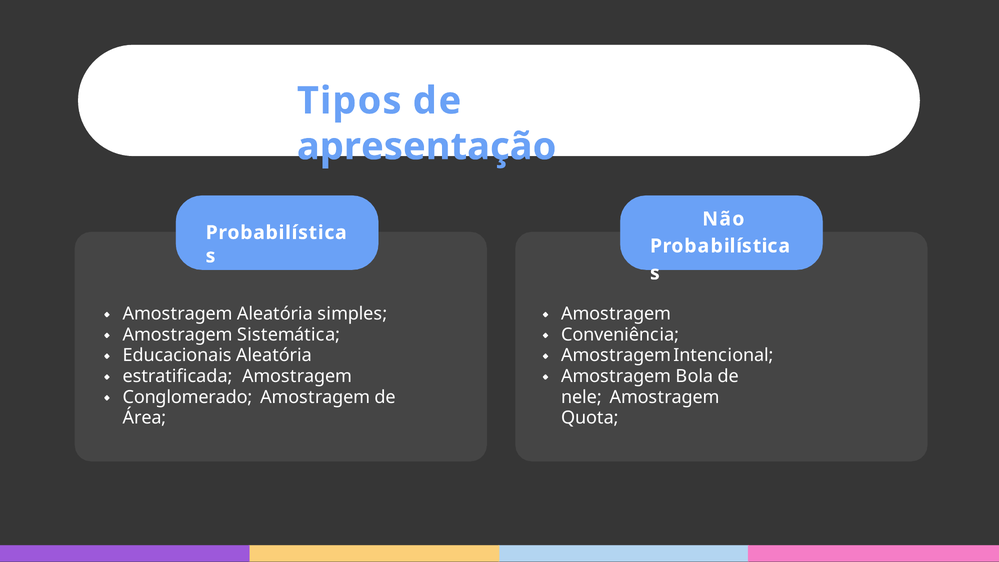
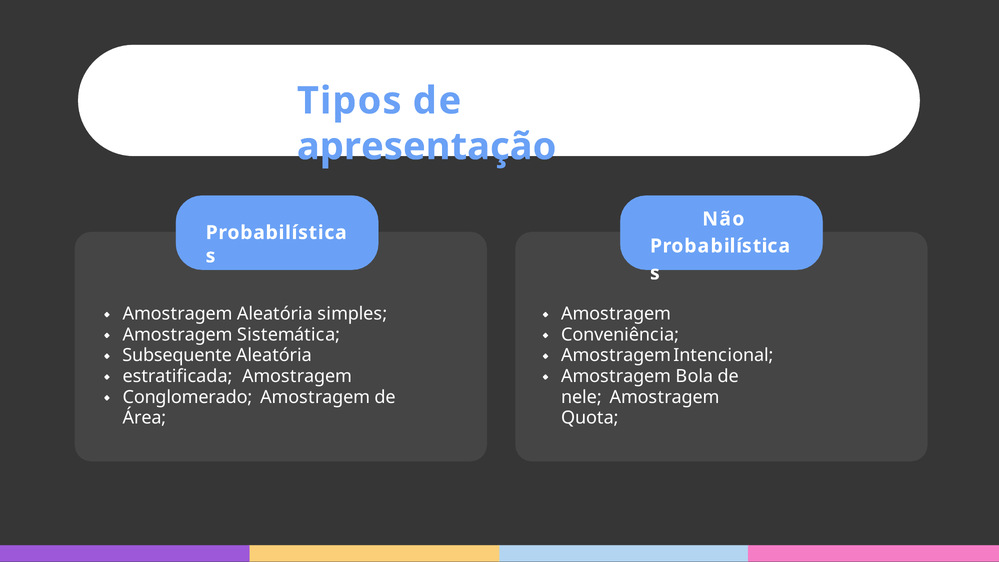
Educacionais: Educacionais -> Subsequente
